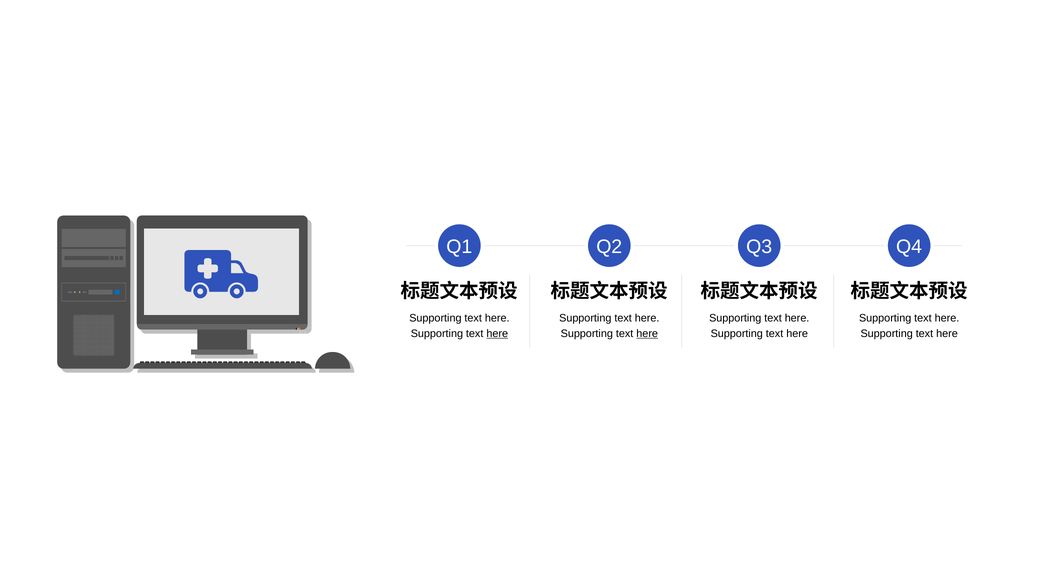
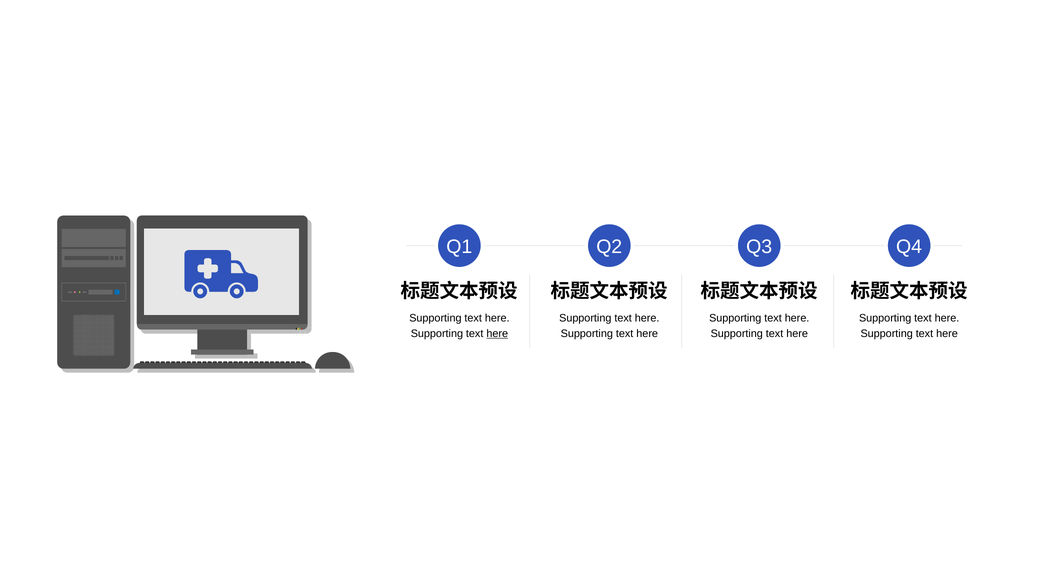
here at (647, 333) underline: present -> none
